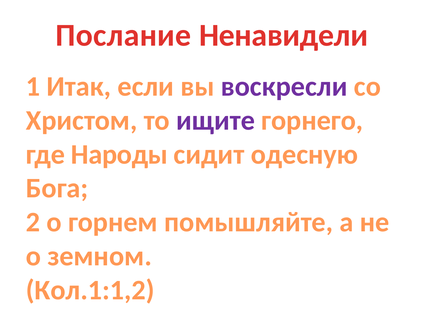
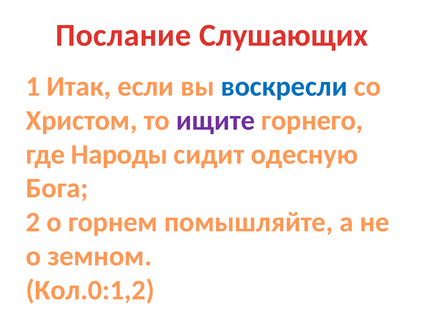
Ненавидели: Ненавидели -> Слушающих
воскресли colour: purple -> blue
Кол.1:1,2: Кол.1:1,2 -> Кол.0:1,2
